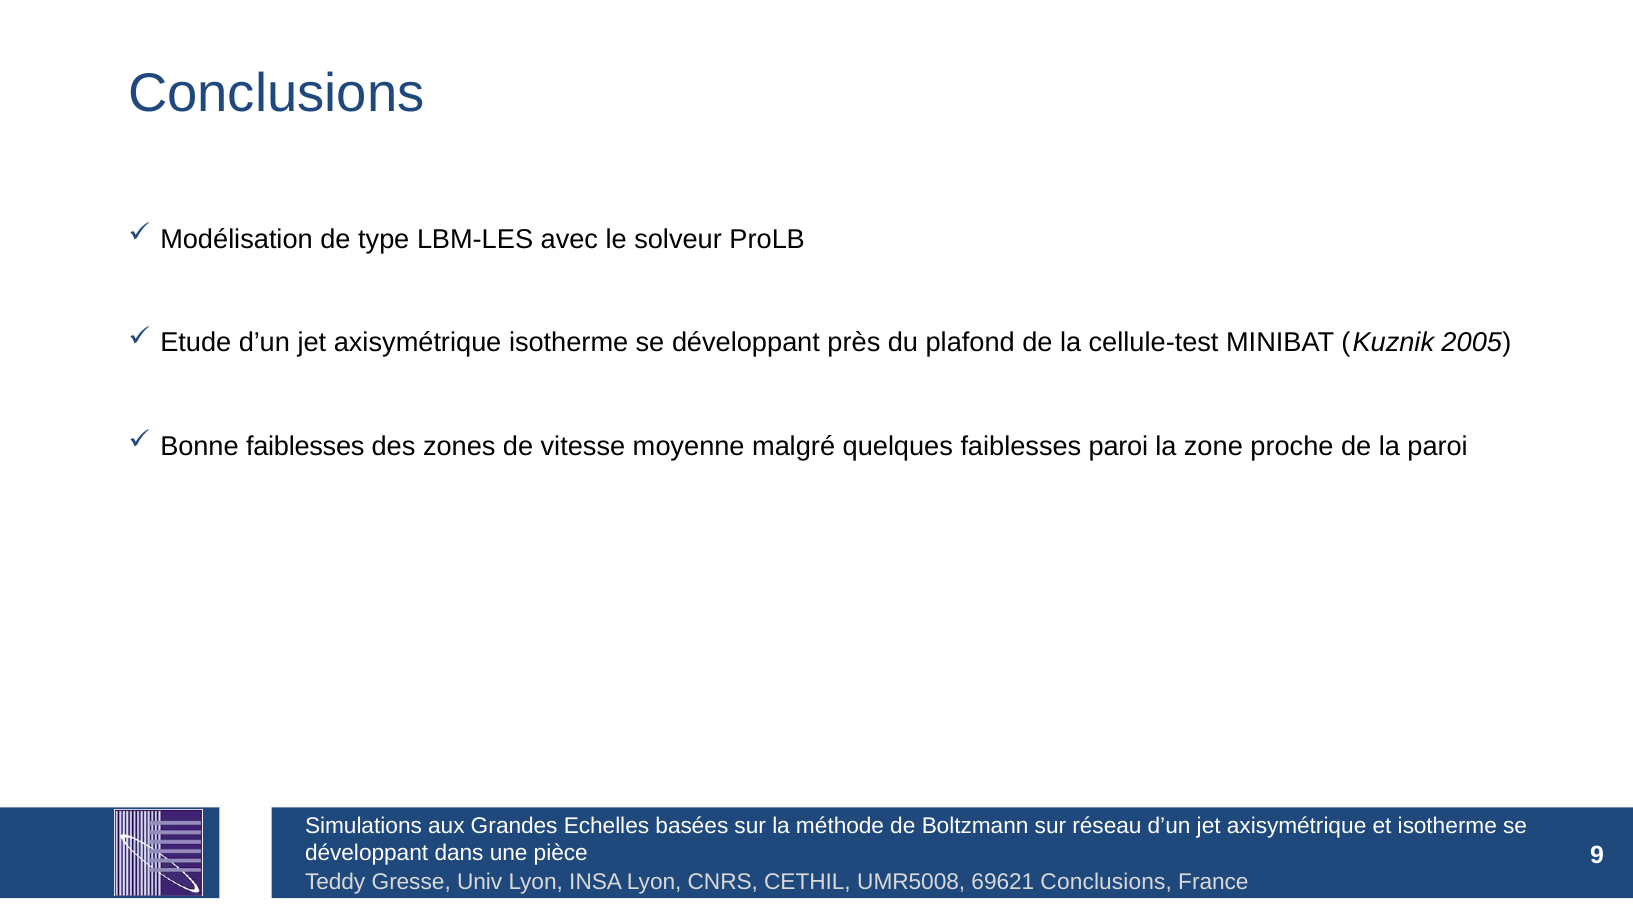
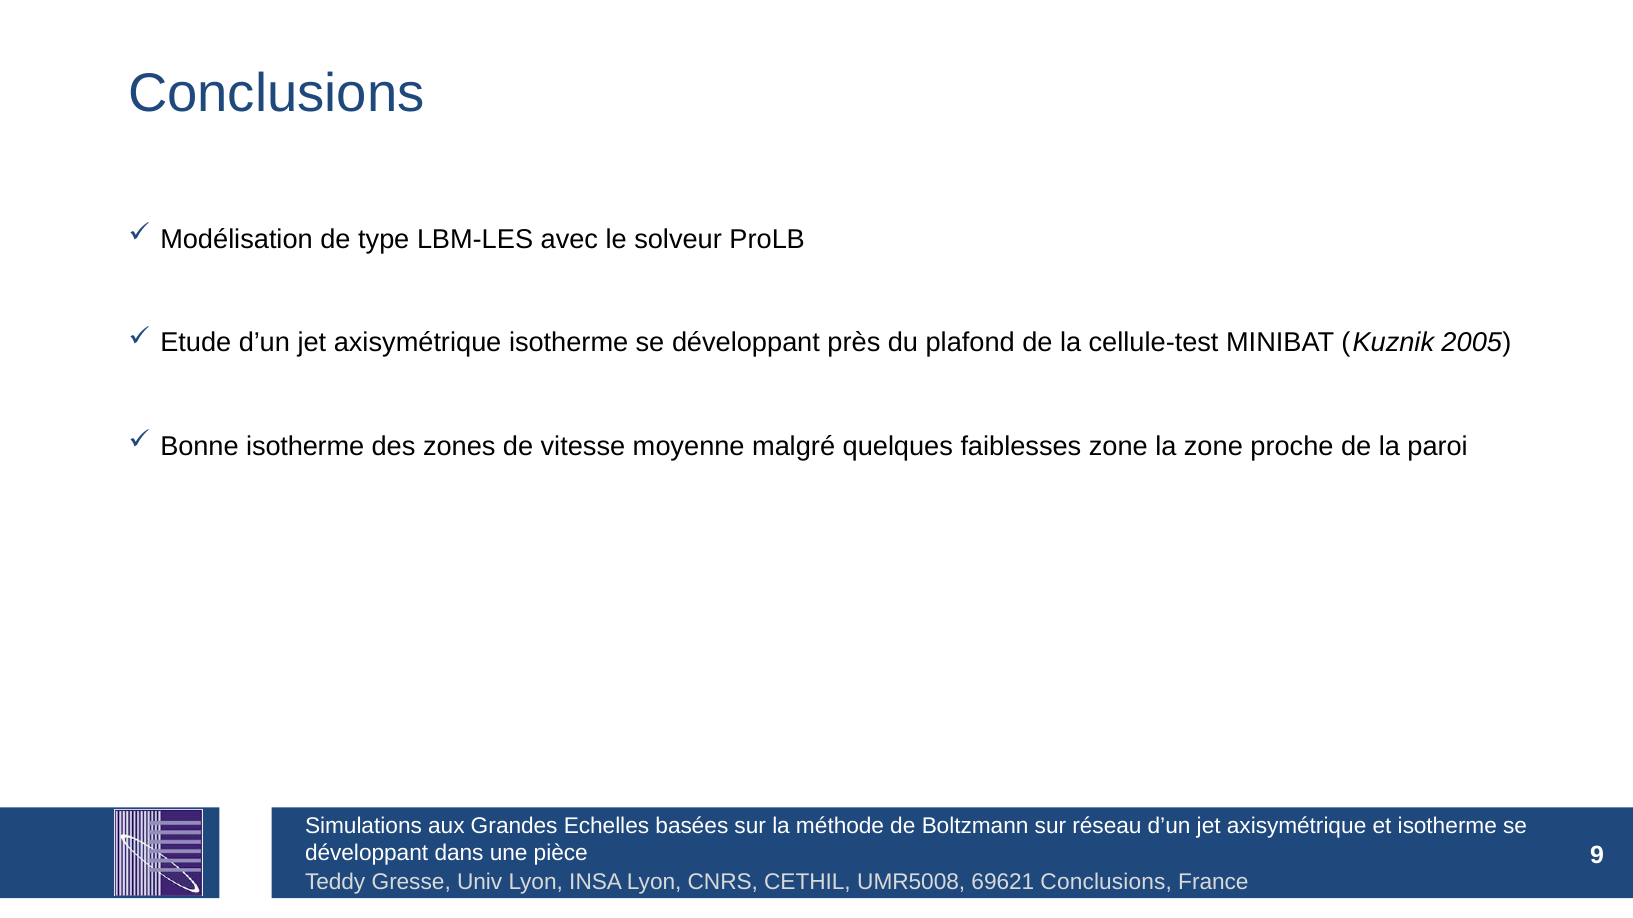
Bonne faiblesses: faiblesses -> isotherme
faiblesses paroi: paroi -> zone
